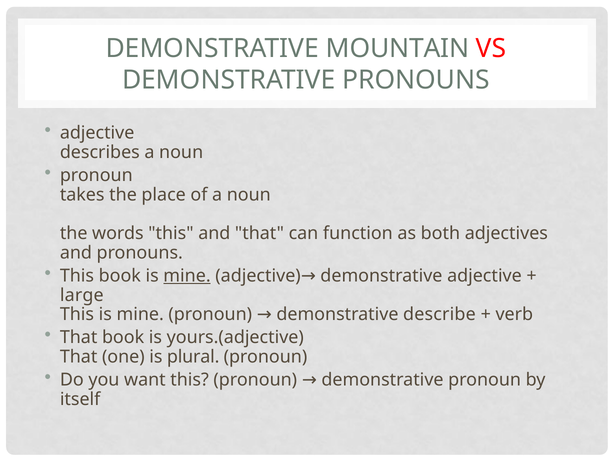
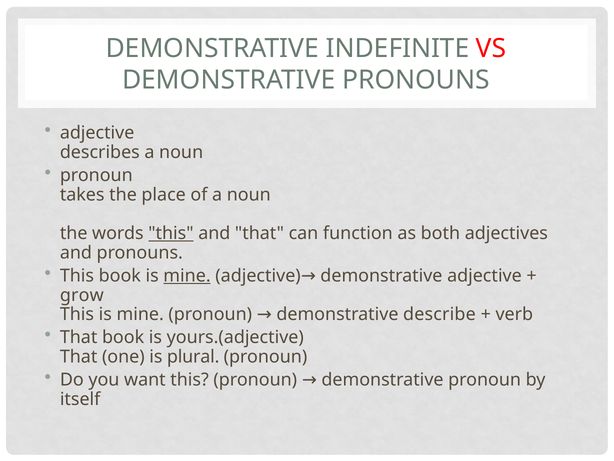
MOUNTAIN: MOUNTAIN -> INDEFINITE
this at (171, 233) underline: none -> present
large: large -> grow
